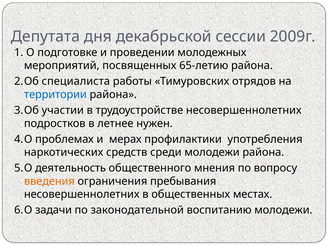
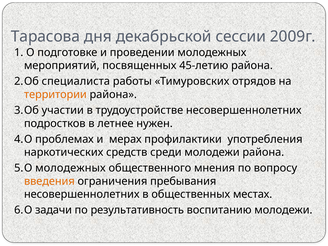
Депутата: Депутата -> Тарасова
65-летию: 65-летию -> 45-летию
территории colour: blue -> orange
деятельность at (71, 168): деятельность -> молодежных
законодательной: законодательной -> результативность
